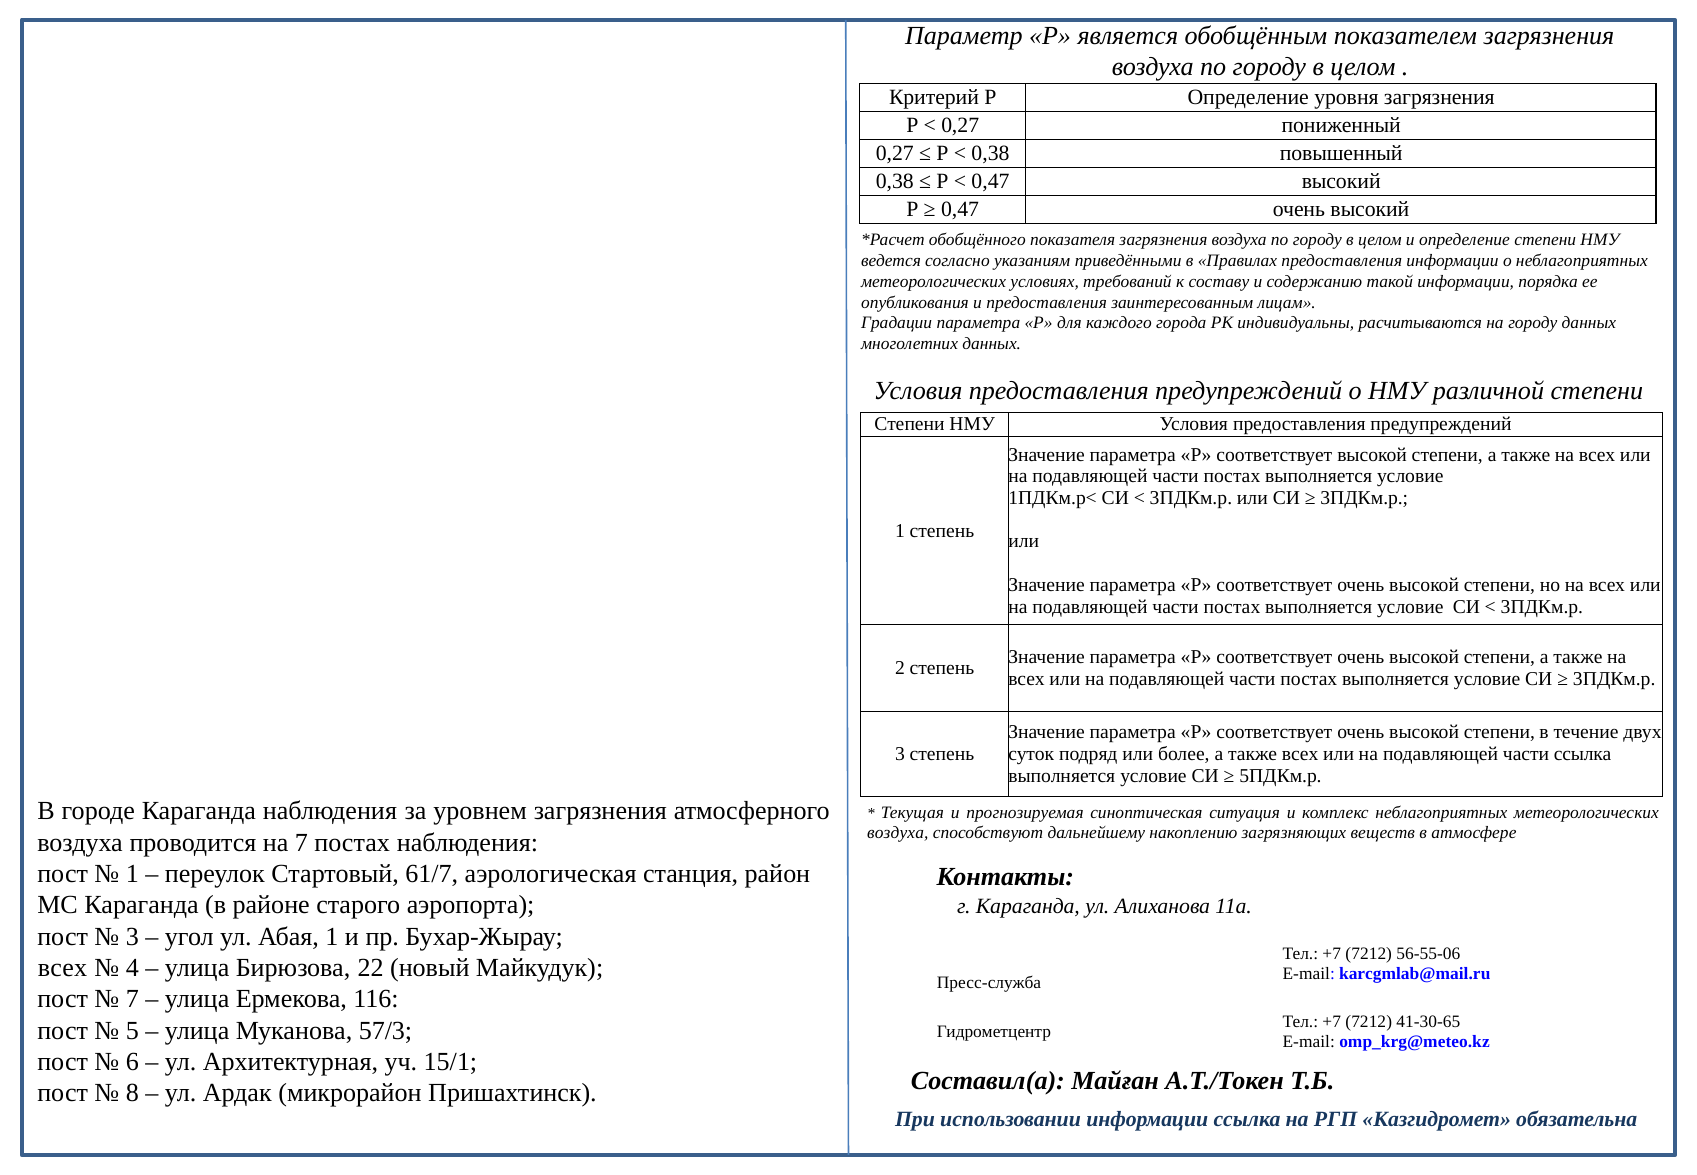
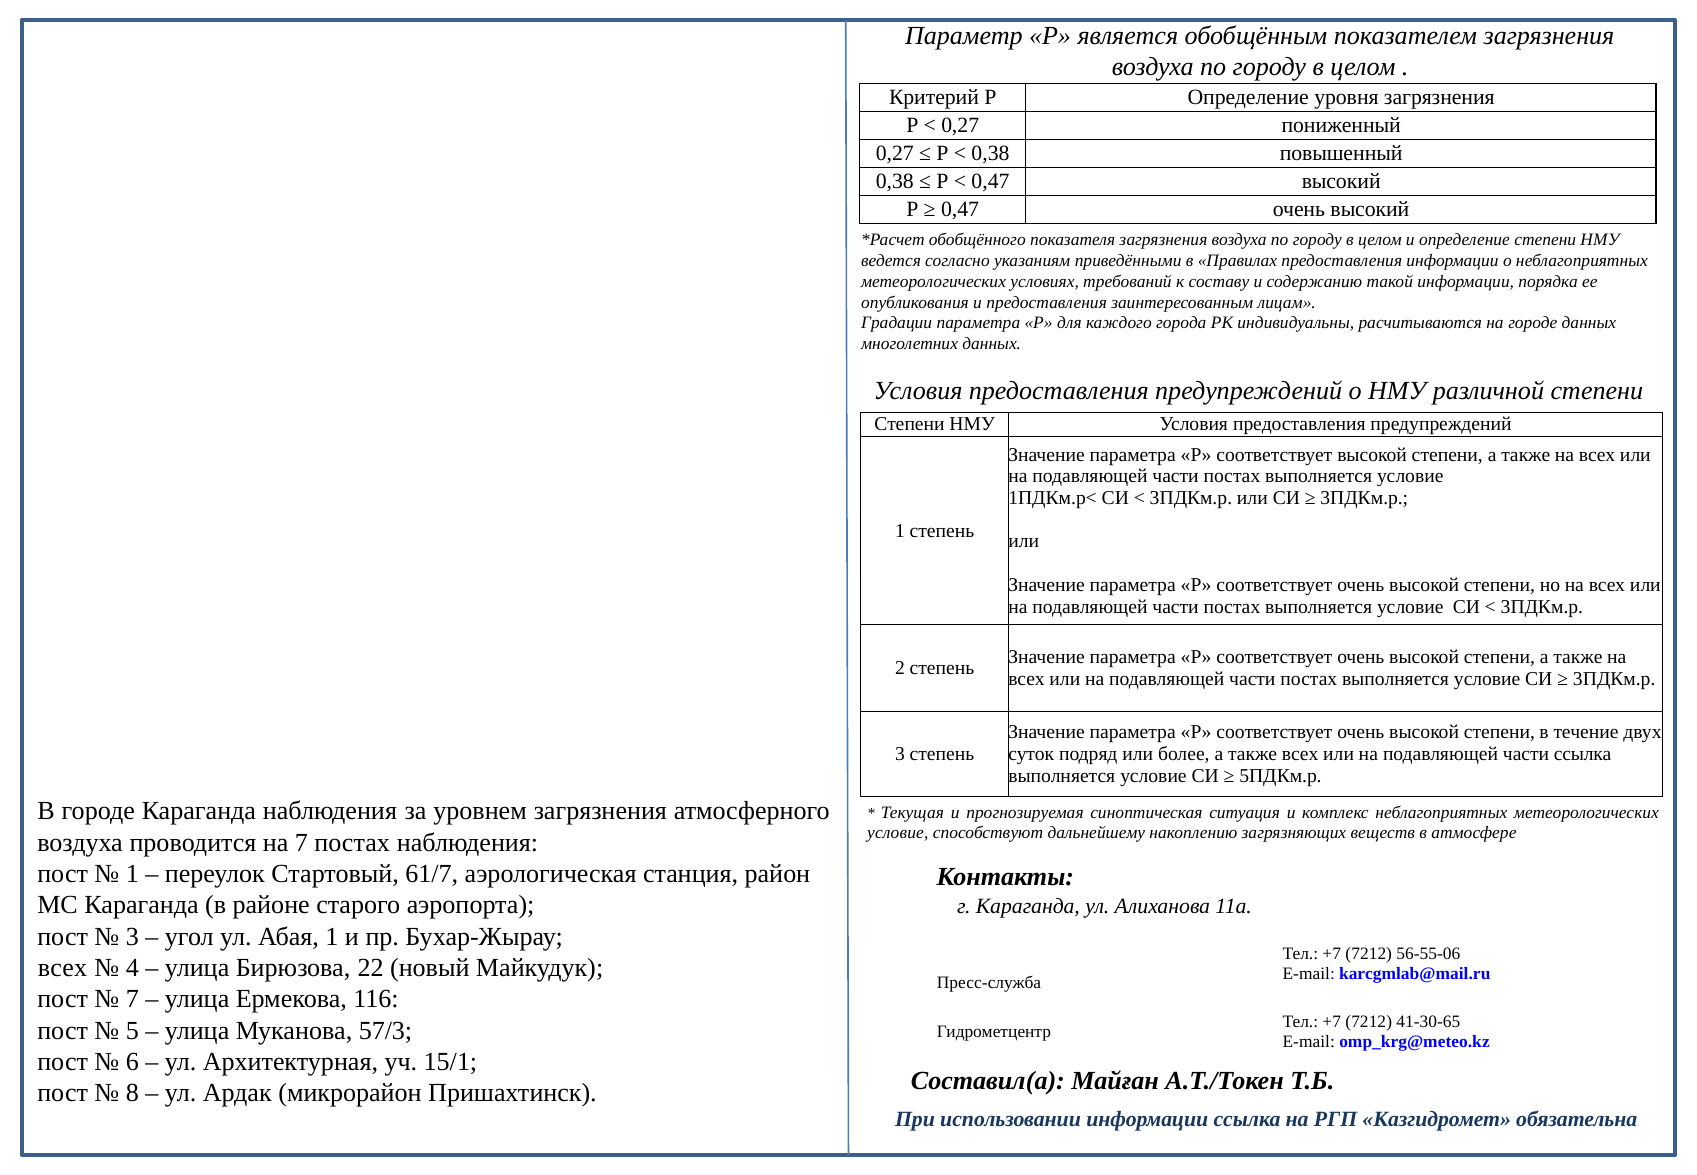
на городу: городу -> городе
воздуха at (898, 833): воздуха -> условие
